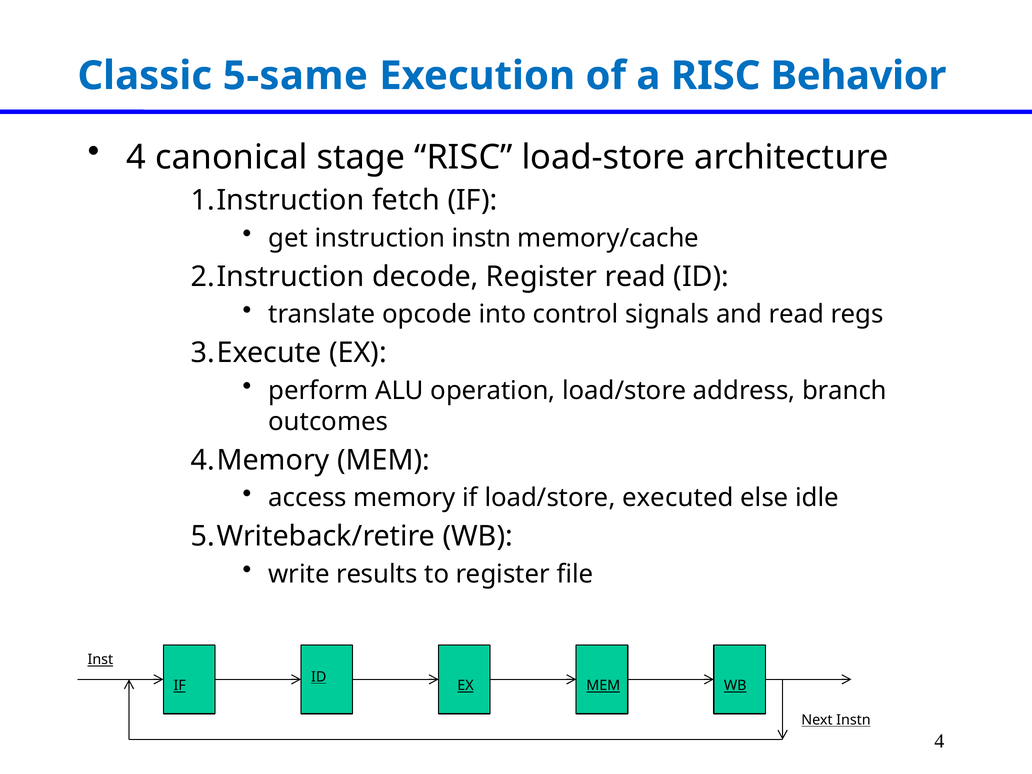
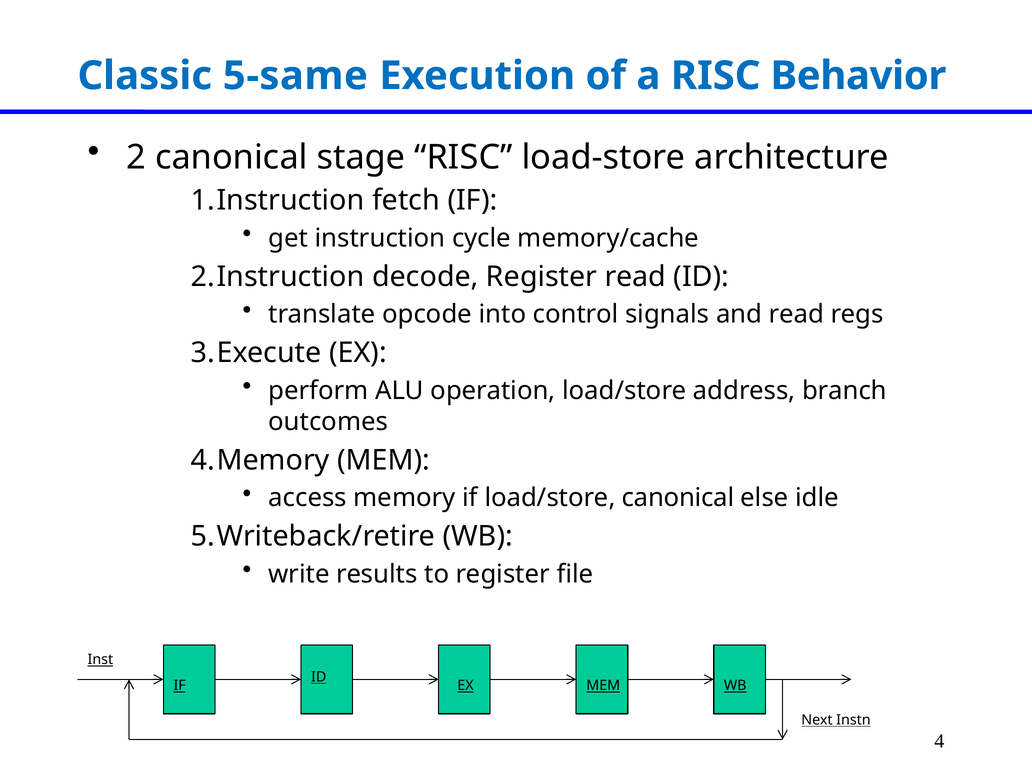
4 at (136, 157): 4 -> 2
instruction instn: instn -> cycle
load/store executed: executed -> canonical
